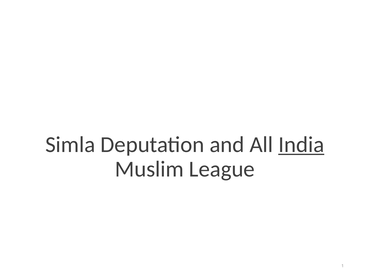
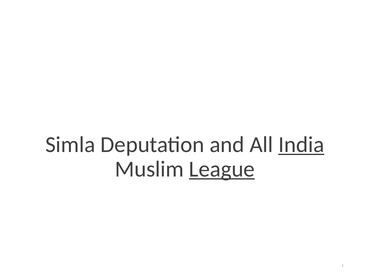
League underline: none -> present
